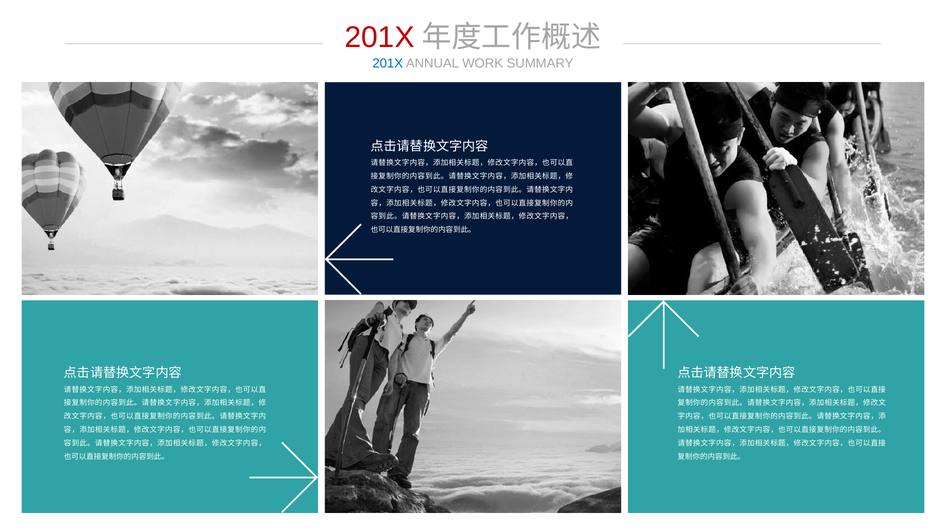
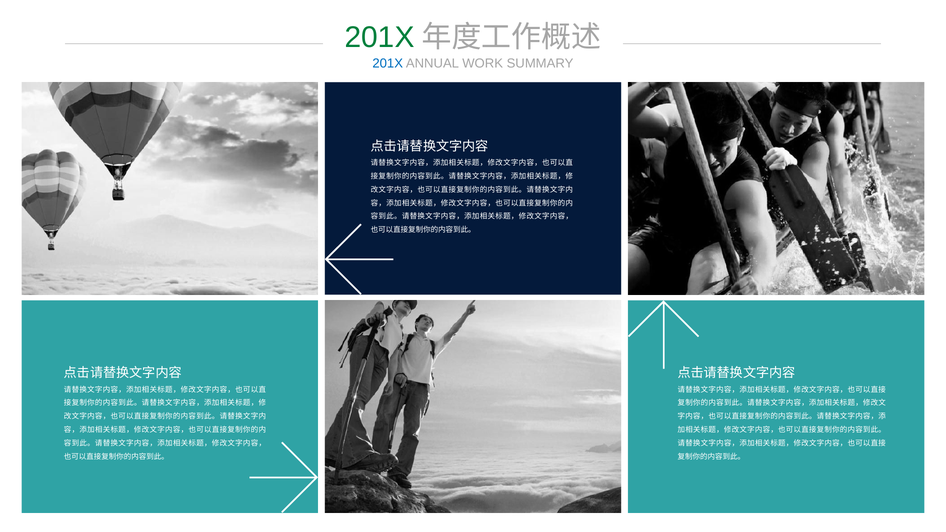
201X at (380, 37) colour: red -> green
